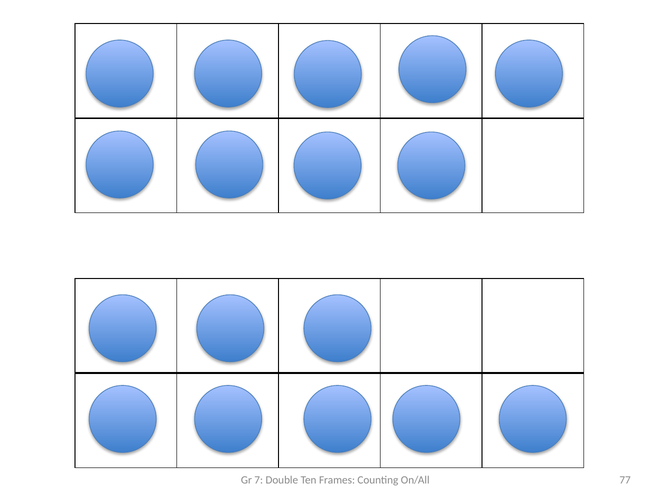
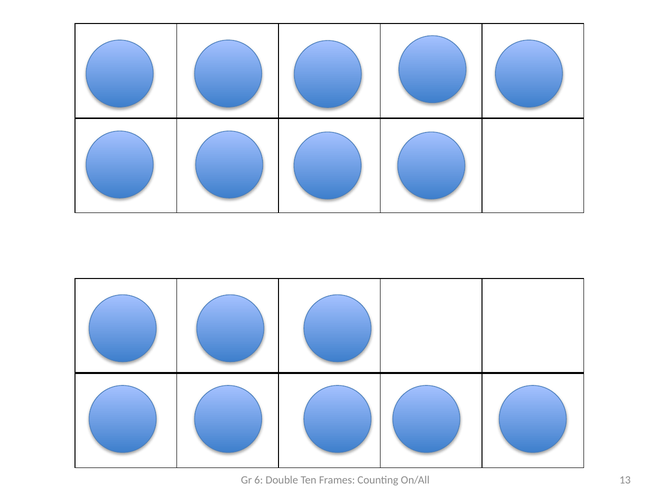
7: 7 -> 6
77: 77 -> 13
